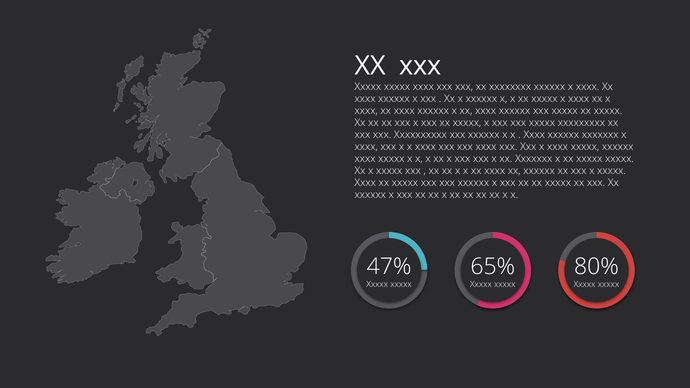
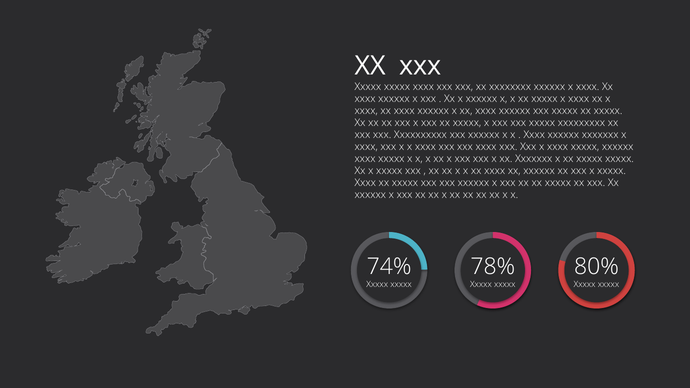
47%: 47% -> 74%
65%: 65% -> 78%
